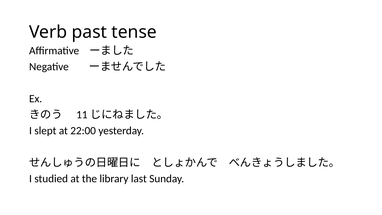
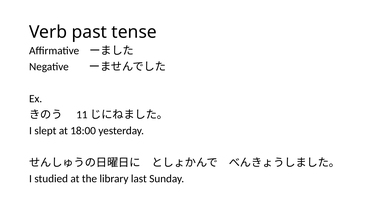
22:00: 22:00 -> 18:00
